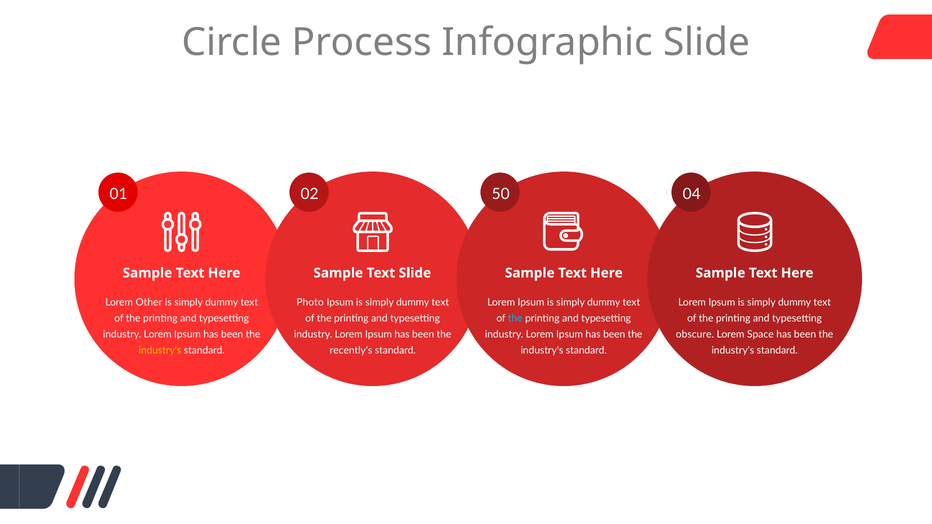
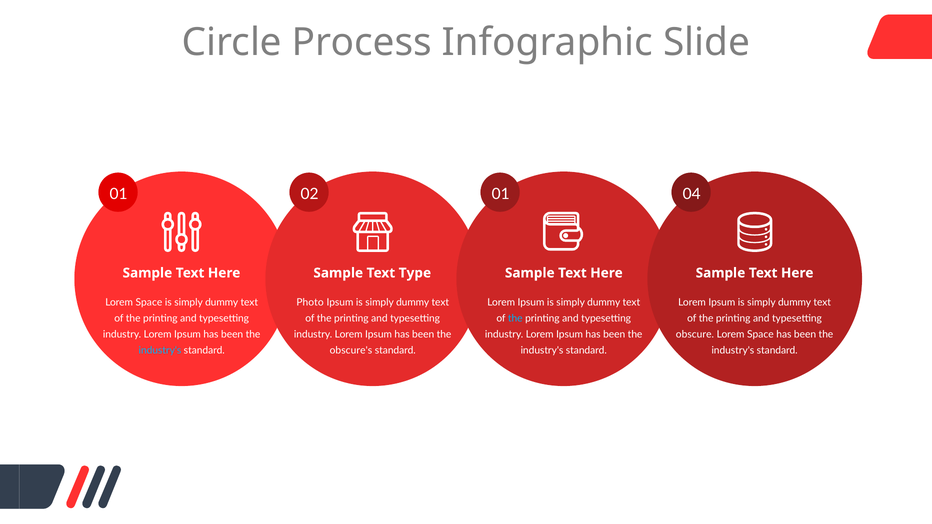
02 50: 50 -> 01
Text Slide: Slide -> Type
Other at (149, 303): Other -> Space
industry's at (160, 350) colour: yellow -> light blue
recently's: recently's -> obscure's
